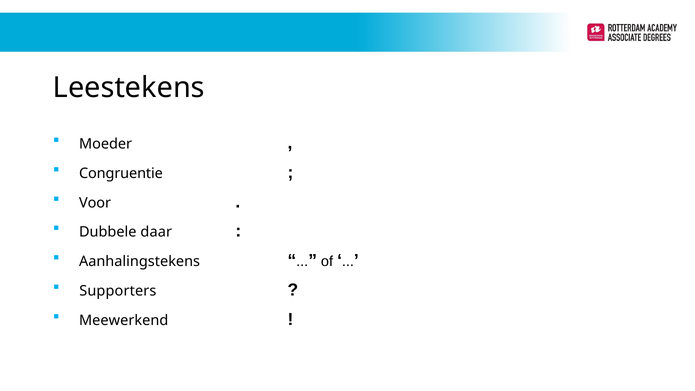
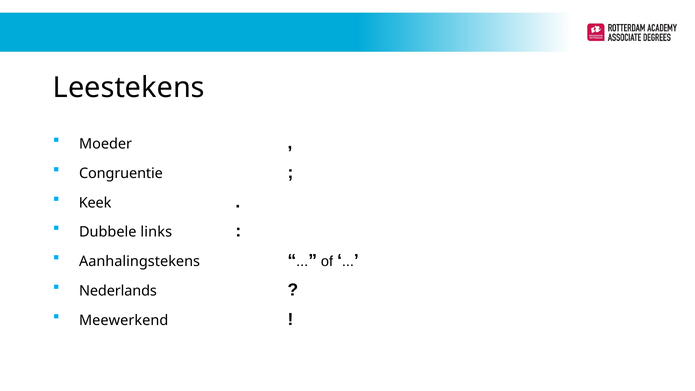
Voor: Voor -> Keek
daar: daar -> links
Supporters: Supporters -> Nederlands
